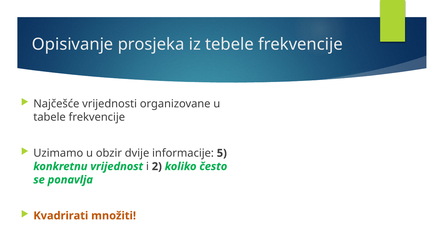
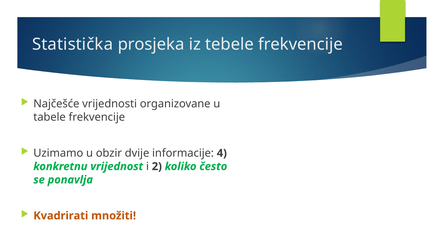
Opisivanje: Opisivanje -> Statistička
5: 5 -> 4
